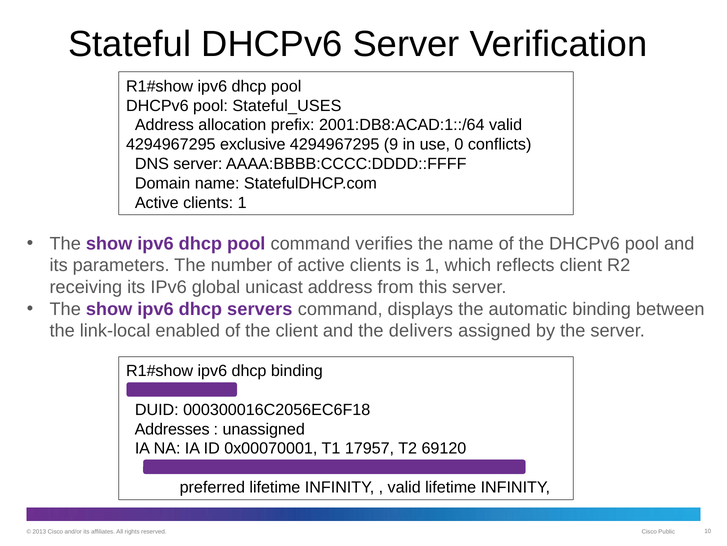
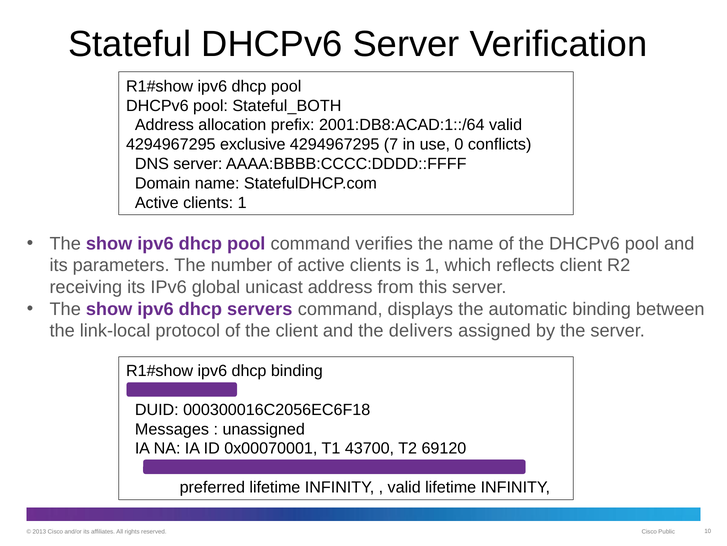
Stateful_USES: Stateful_USES -> Stateful_BOTH
9: 9 -> 7
enabled: enabled -> protocol
Addresses: Addresses -> Messages
17957: 17957 -> 43700
